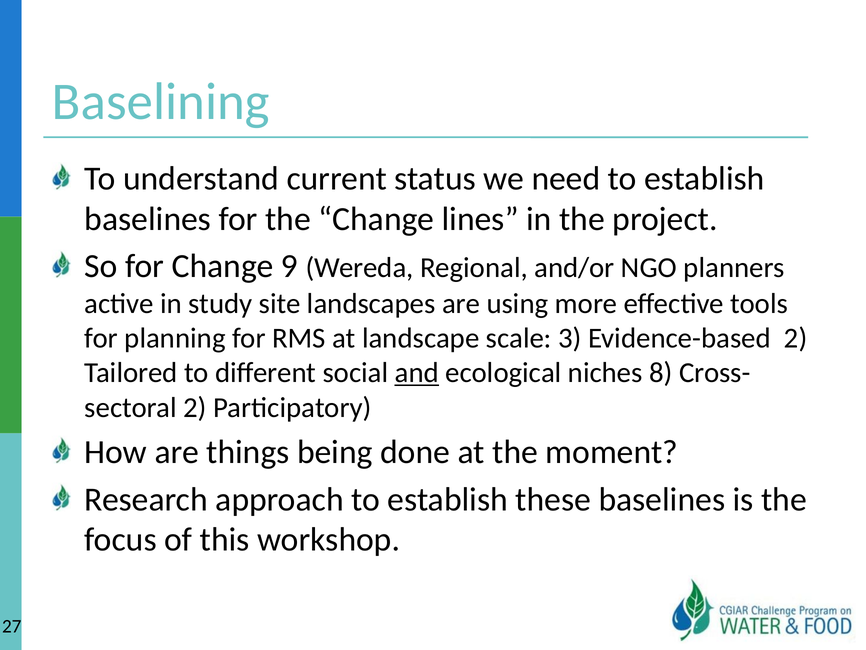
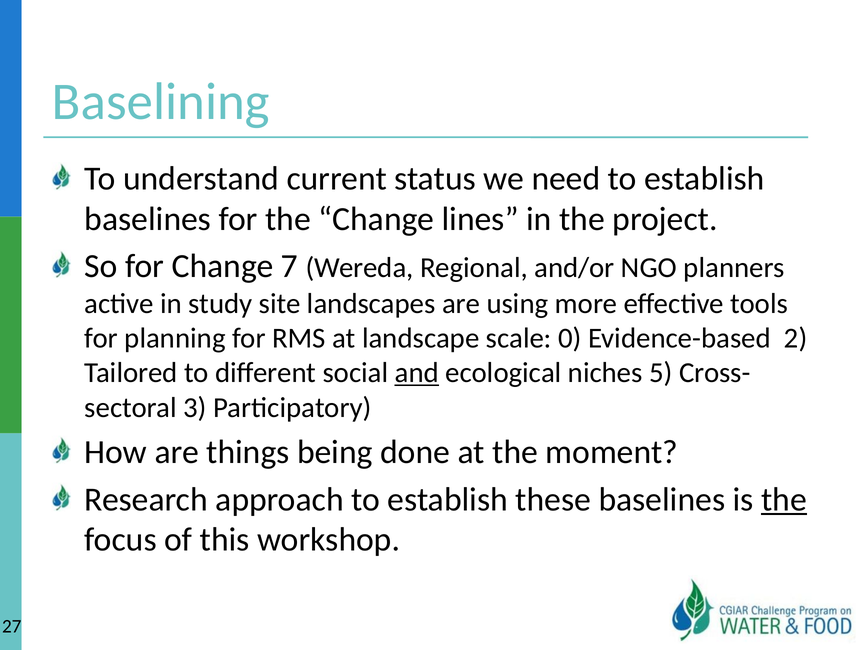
9: 9 -> 7
3: 3 -> 0
8: 8 -> 5
2 at (195, 407): 2 -> 3
the at (784, 499) underline: none -> present
